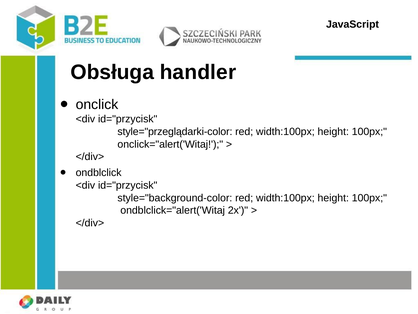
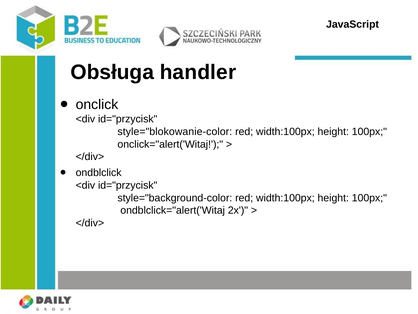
style="przeglądarki-color: style="przeglądarki-color -> style="blokowanie-color
